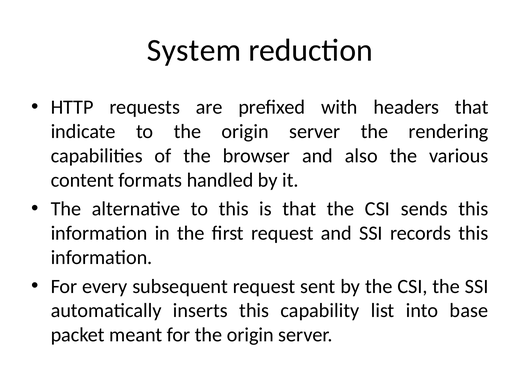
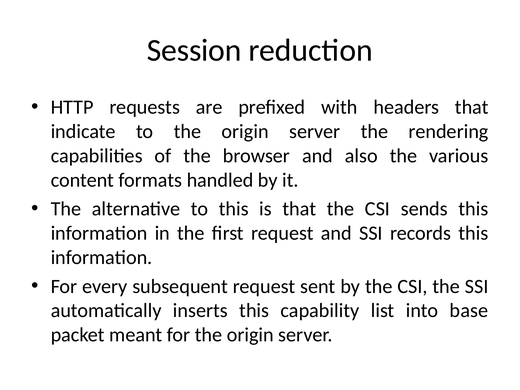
System: System -> Session
